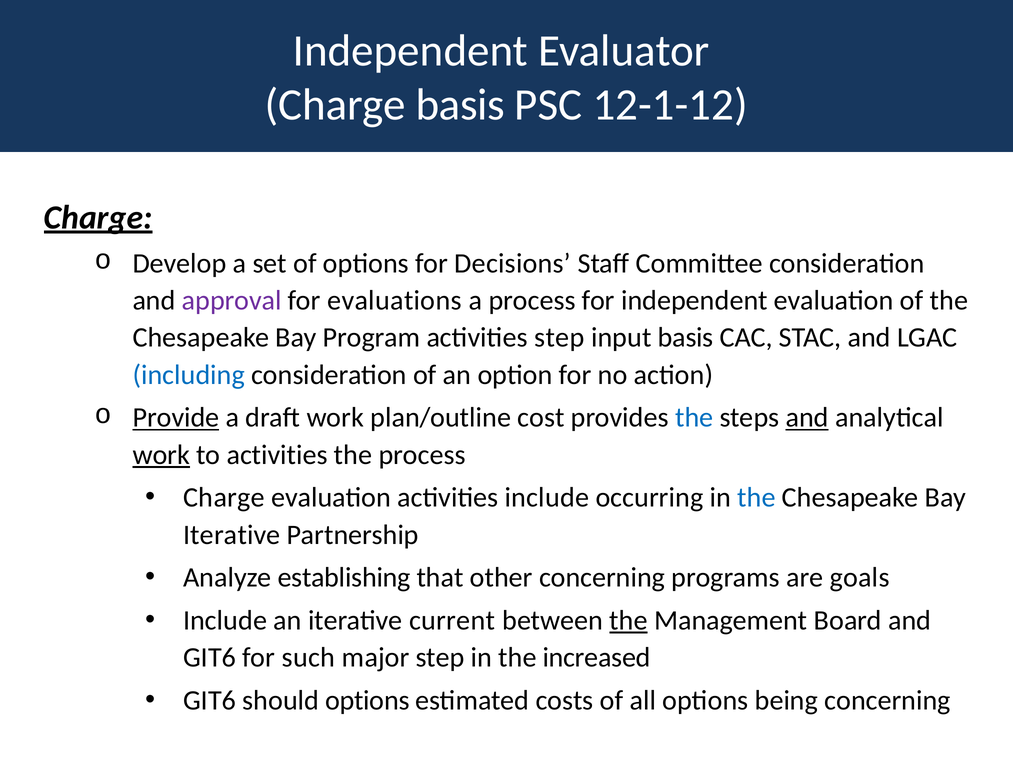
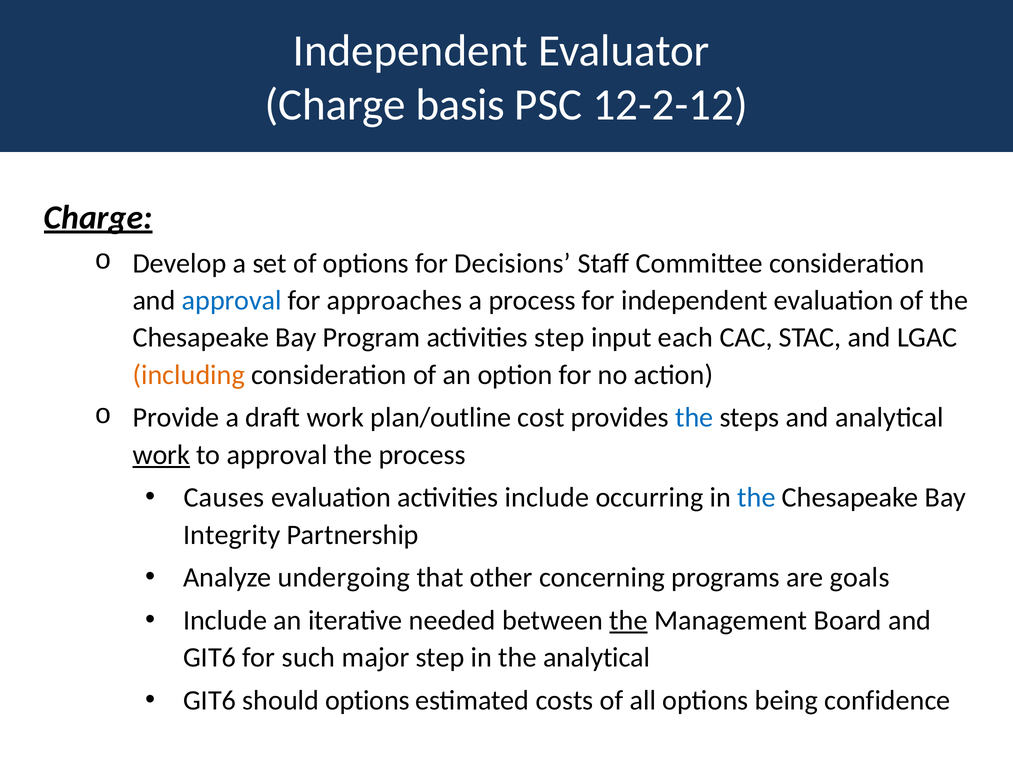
12-1-12: 12-1-12 -> 12-2-12
approval at (232, 300) colour: purple -> blue
evaluations: evaluations -> approaches
input basis: basis -> each
including colour: blue -> orange
Provide underline: present -> none
and at (807, 418) underline: present -> none
to activities: activities -> approval
Charge at (224, 497): Charge -> Causes
Iterative at (232, 535): Iterative -> Integrity
establishing: establishing -> undergoing
current: current -> needed
the increased: increased -> analytical
being concerning: concerning -> confidence
